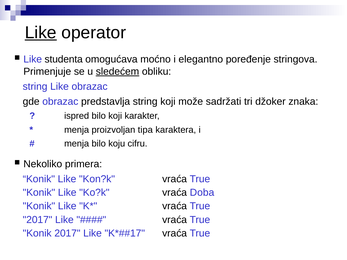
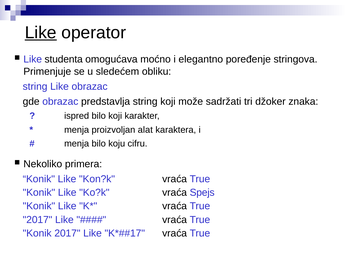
sledećem underline: present -> none
tipa: tipa -> alat
Doba: Doba -> Spejs
